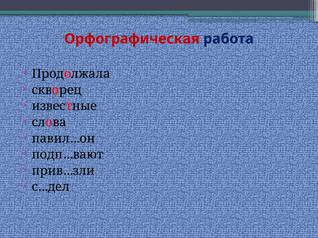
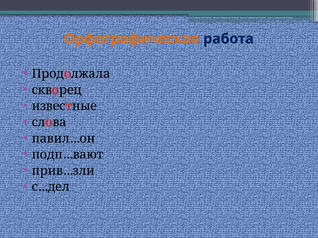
Орфографическая colour: red -> orange
